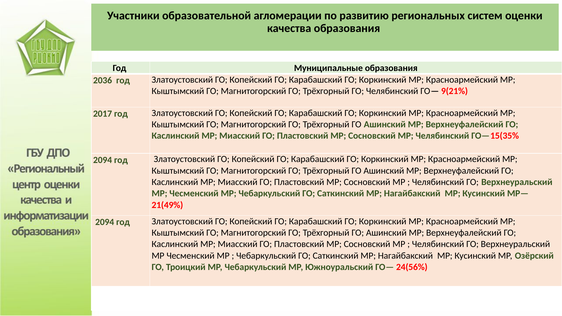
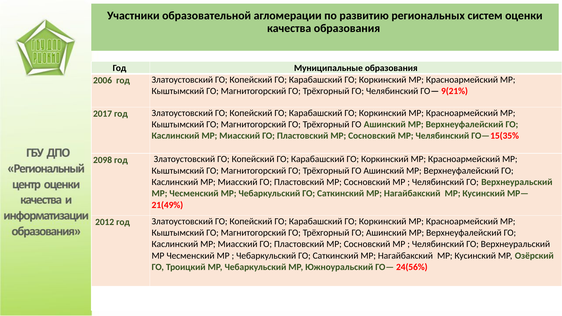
2036: 2036 -> 2006
2094 at (103, 160): 2094 -> 2098
2094 at (105, 222): 2094 -> 2012
